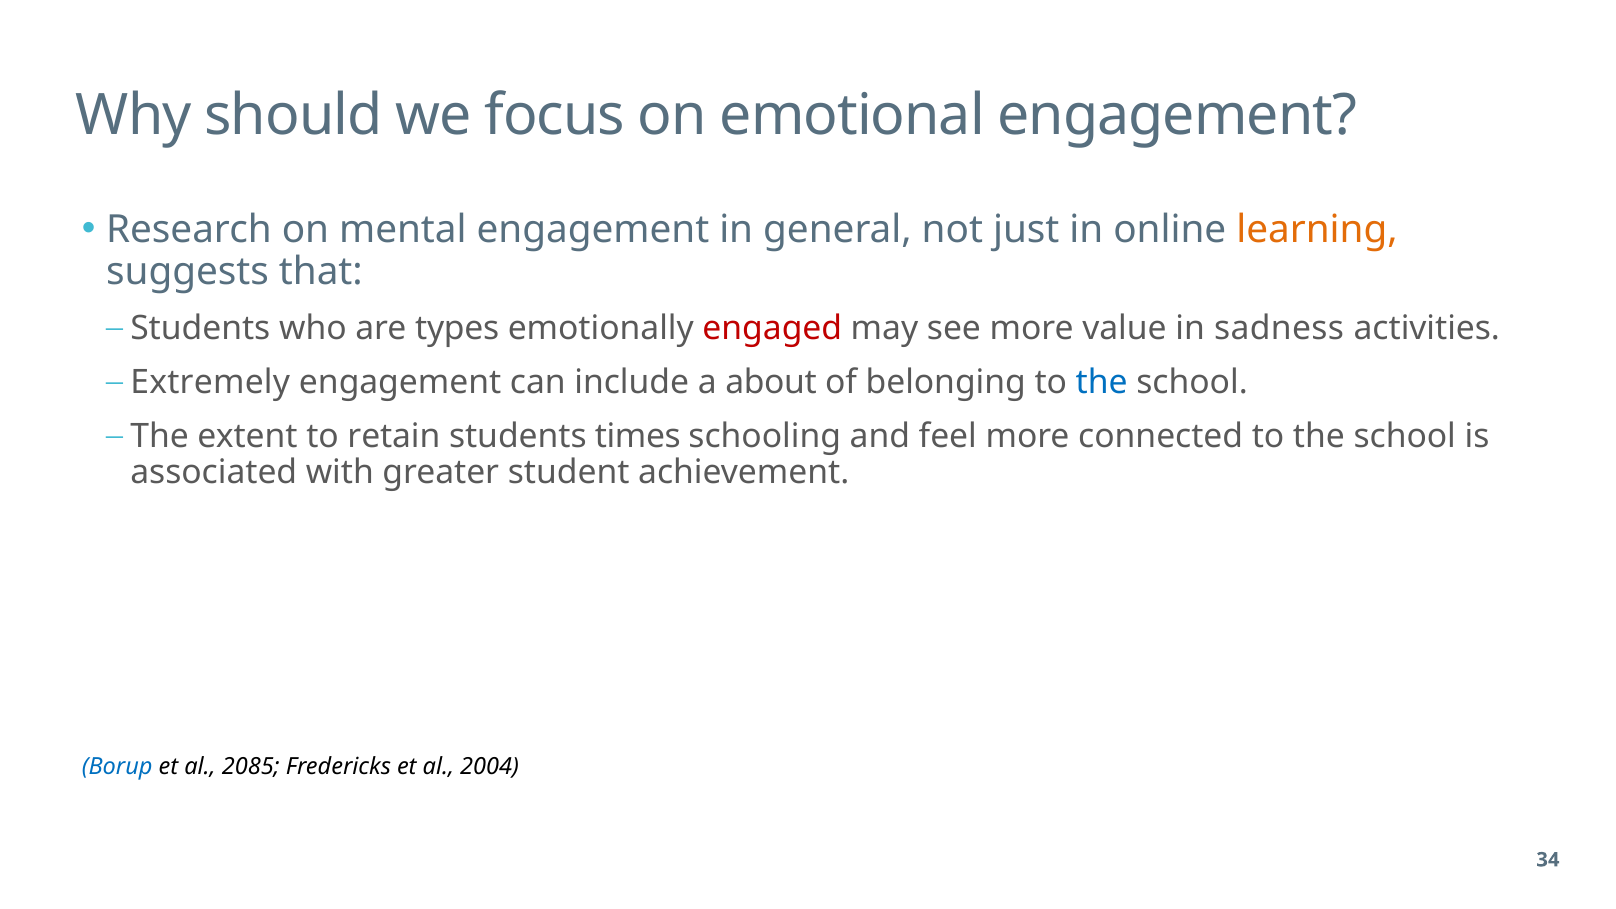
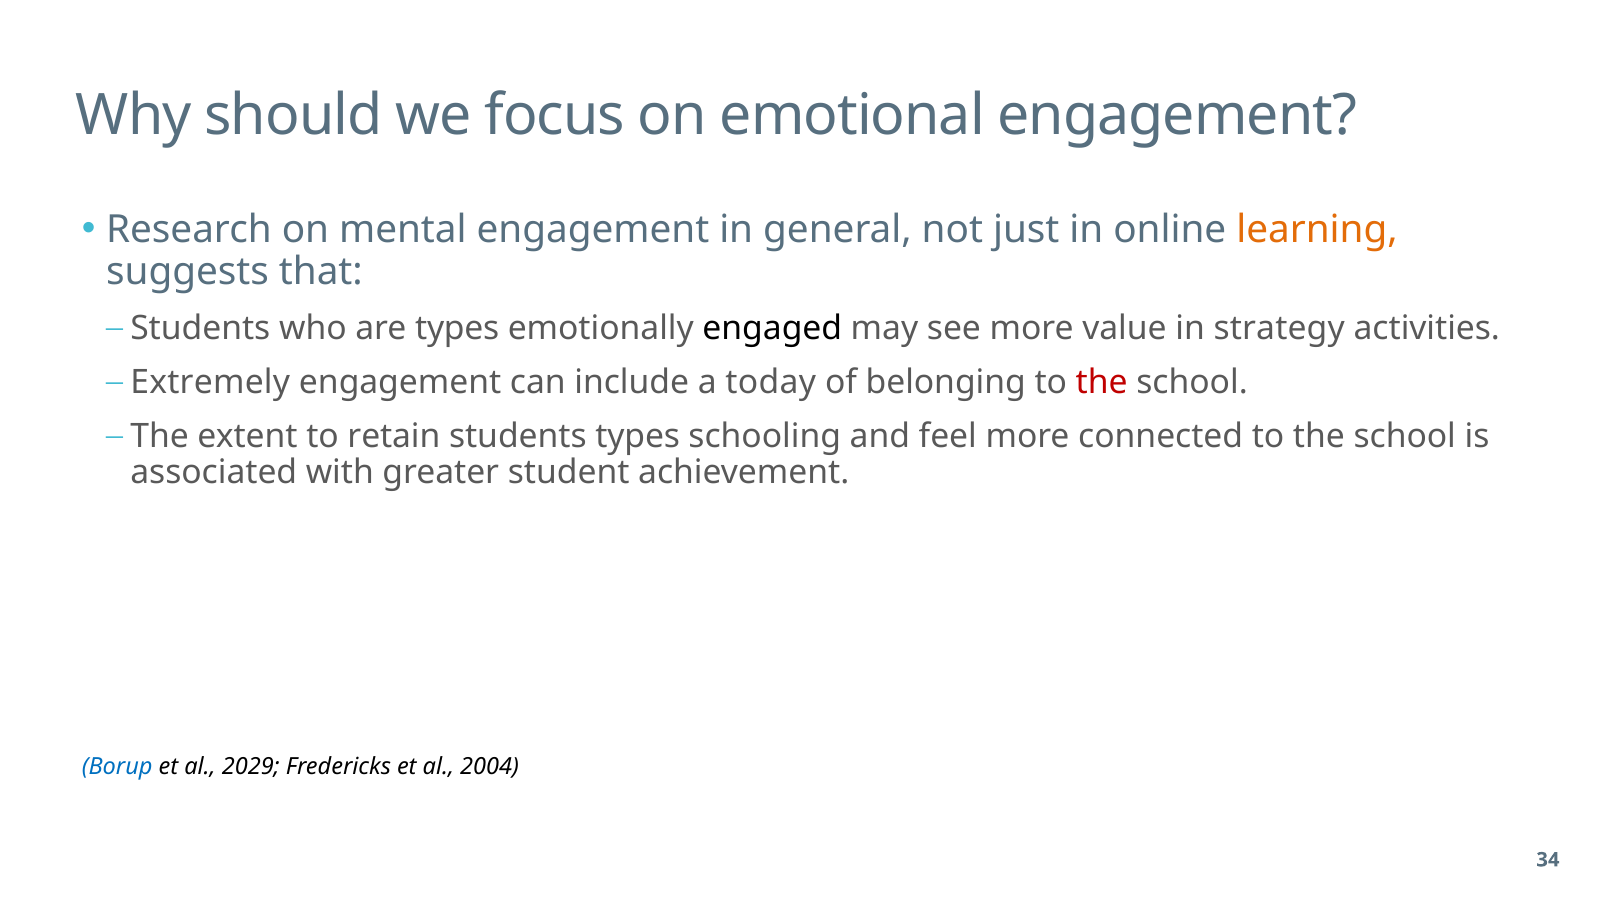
engaged colour: red -> black
sadness: sadness -> strategy
about: about -> today
the at (1102, 382) colour: blue -> red
students times: times -> types
2085: 2085 -> 2029
